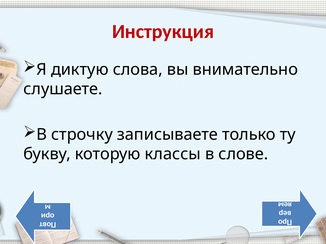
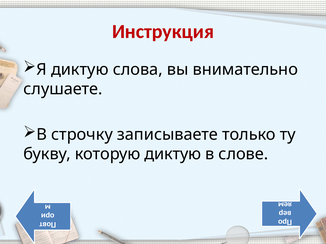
которую классы: классы -> диктую
